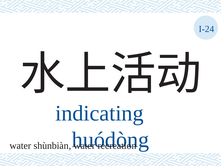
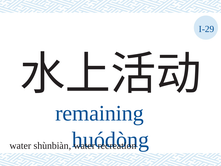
I-24: I-24 -> I-29
indicating: indicating -> remaining
